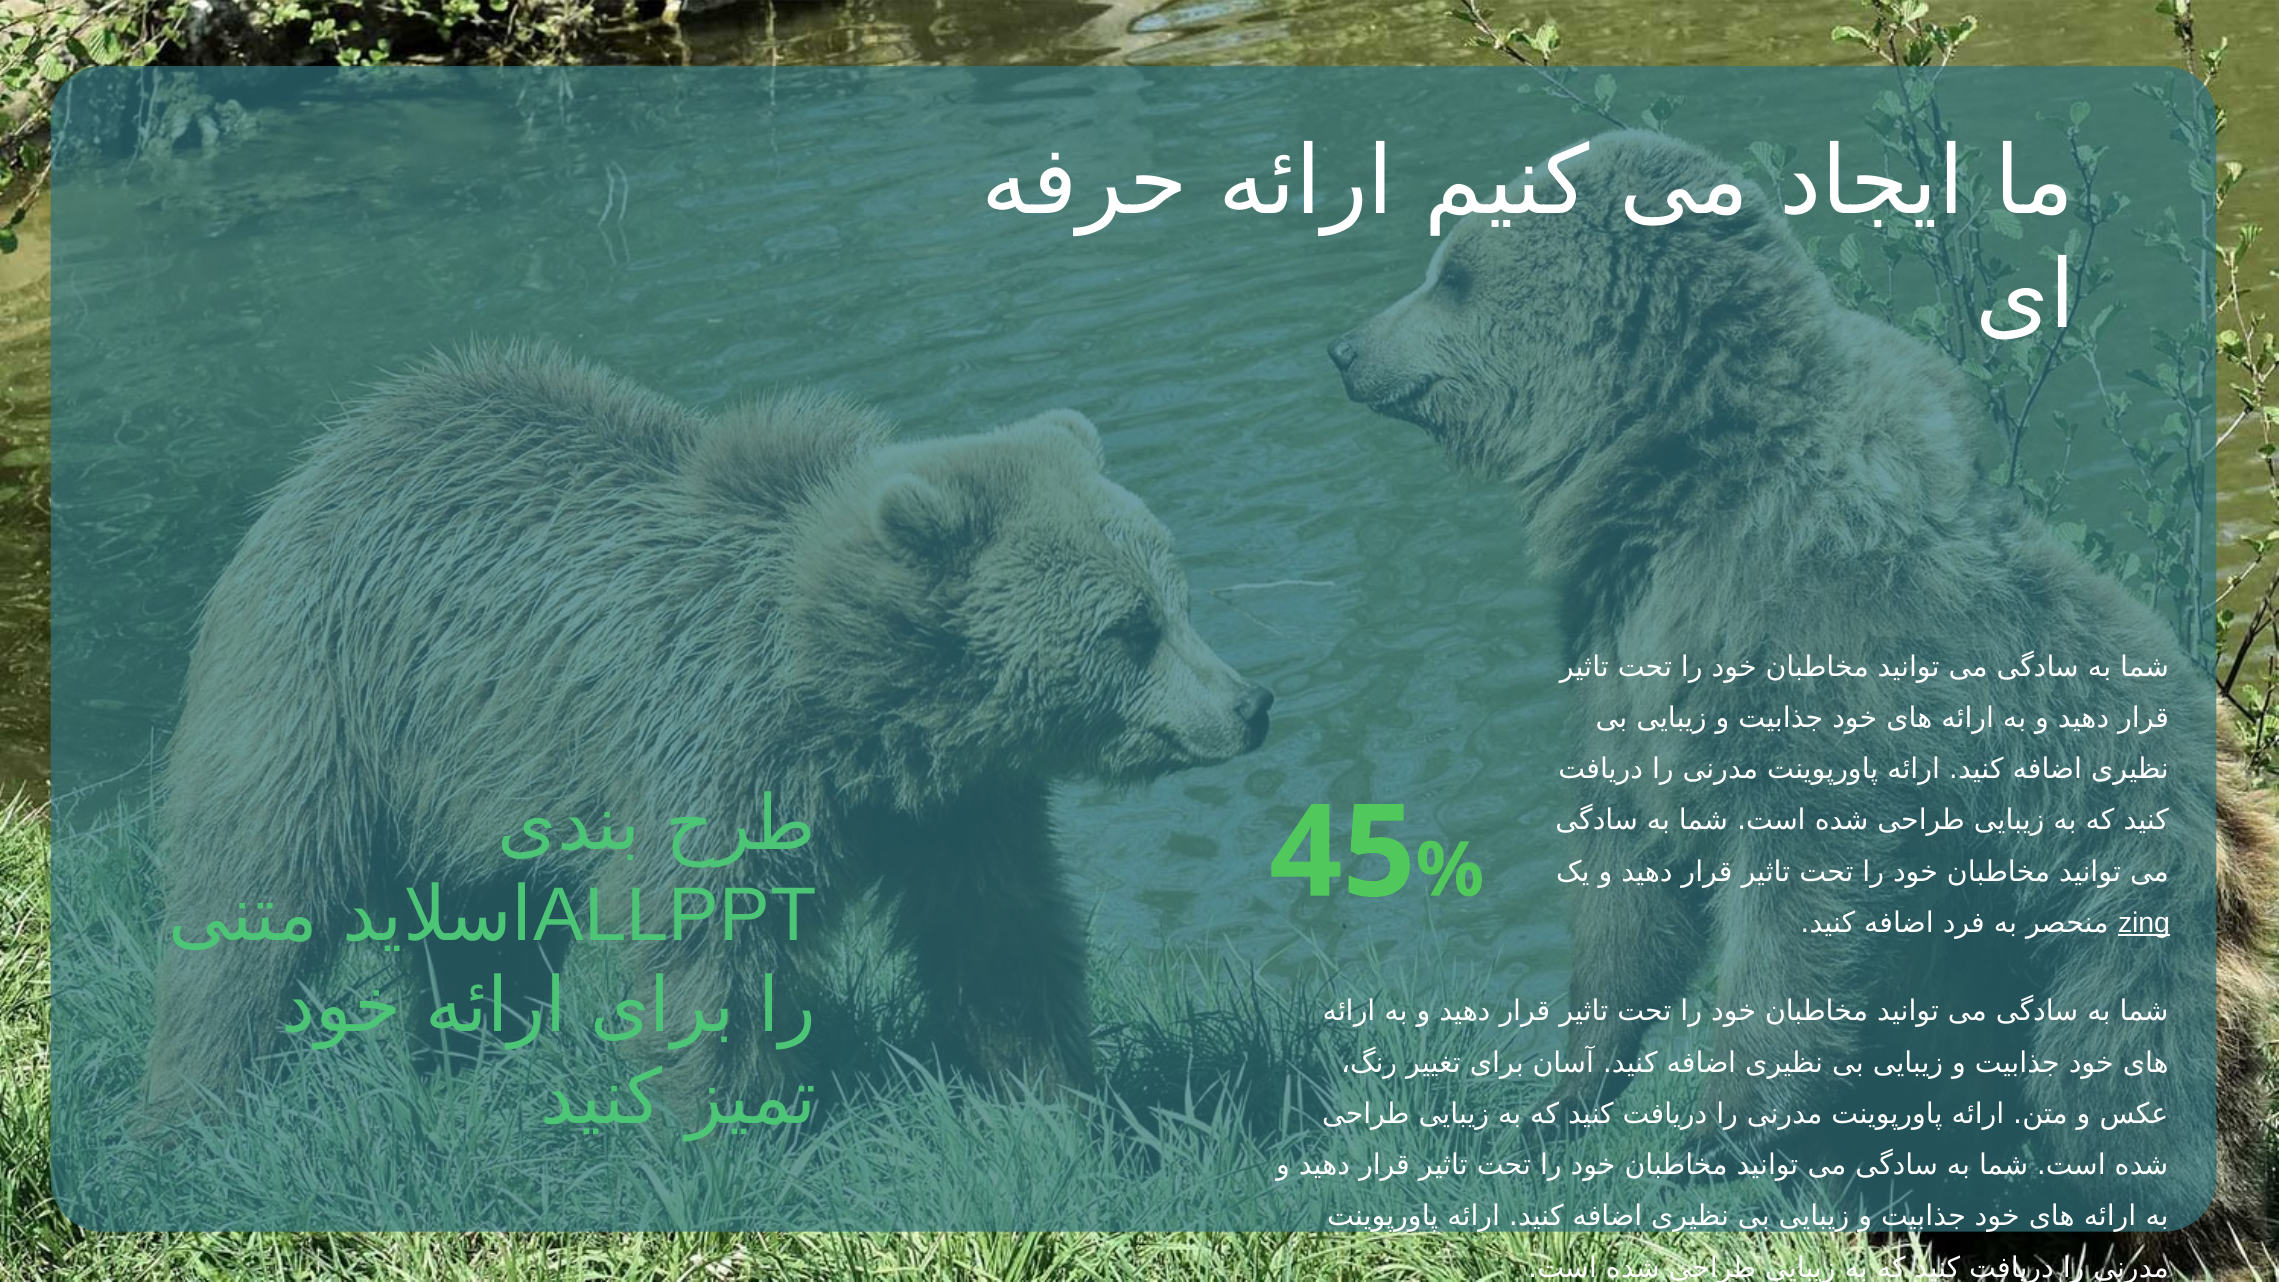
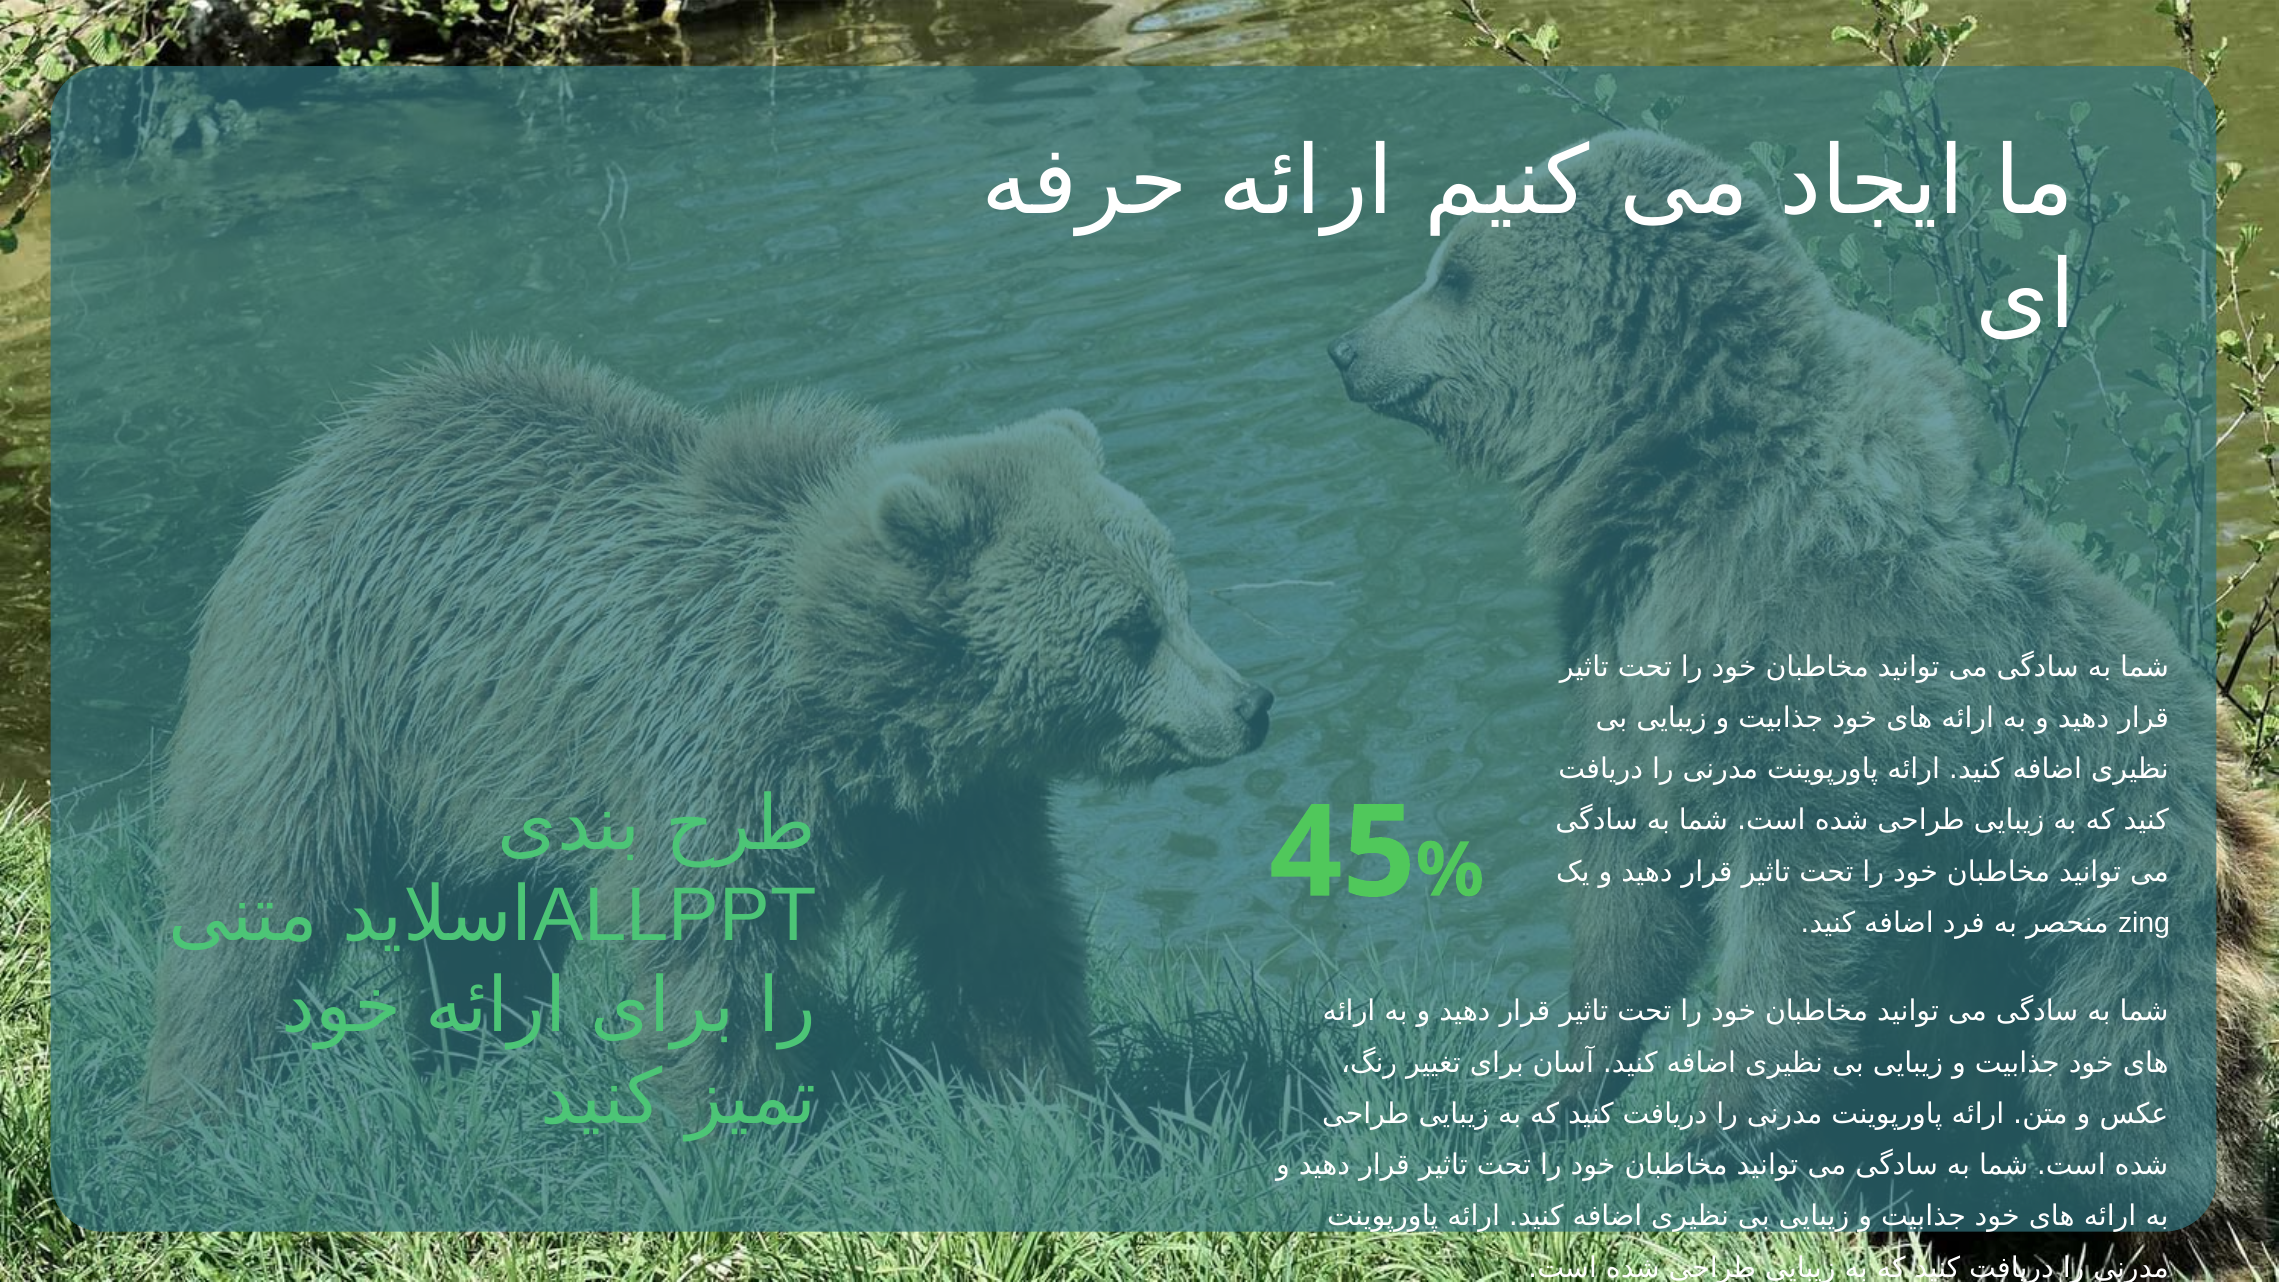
zing underline: present -> none
